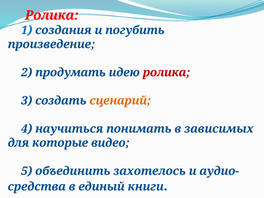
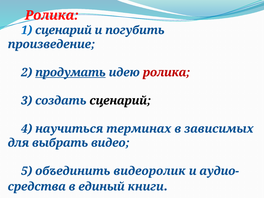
1 создания: создания -> сценарий
продумать underline: none -> present
сценарий at (120, 101) colour: orange -> black
понимать: понимать -> терминах
которые: которые -> выбрать
захотелось: захотелось -> видеоролик
